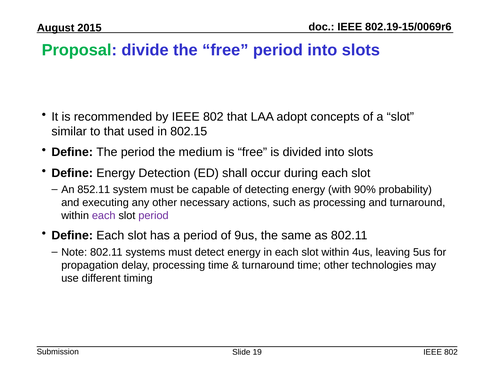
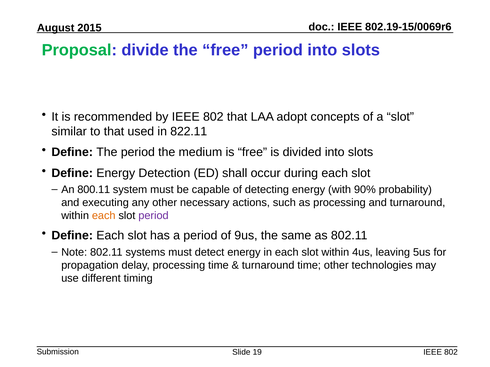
802.15: 802.15 -> 822.11
852.11: 852.11 -> 800.11
each at (104, 216) colour: purple -> orange
